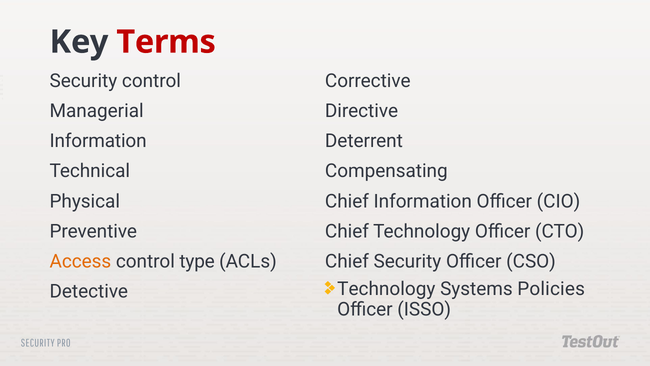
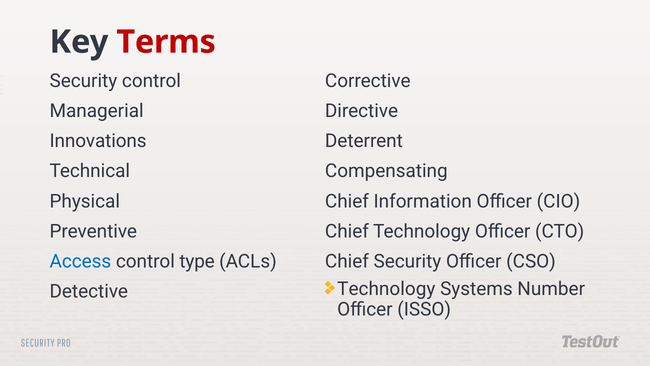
Information at (98, 141): Information -> Innovations
Access colour: orange -> blue
Policies: Policies -> Number
